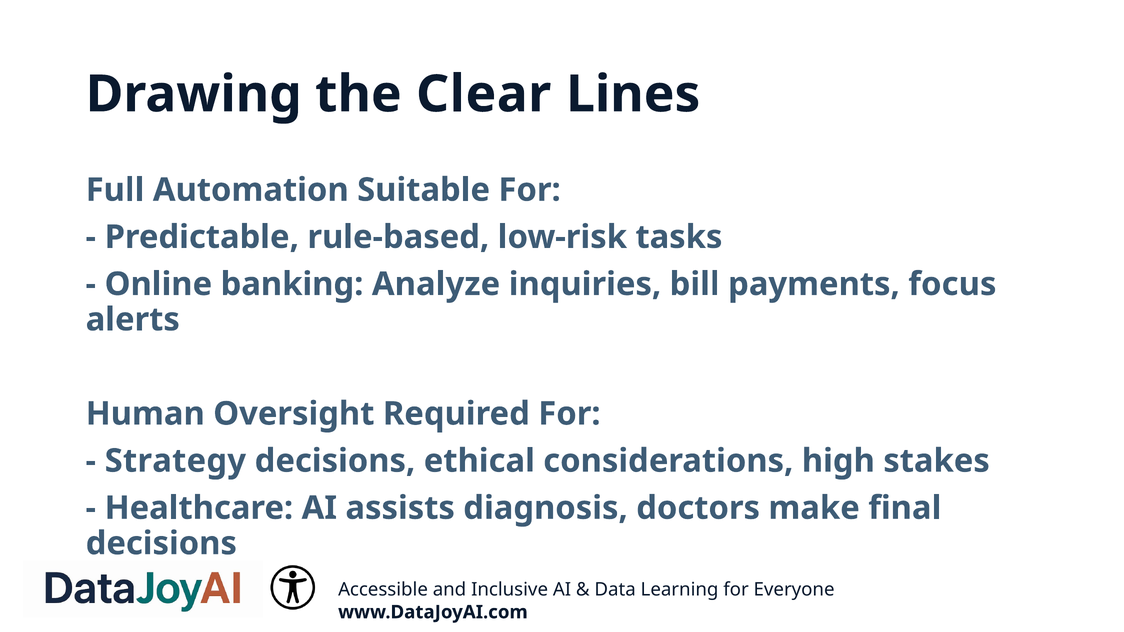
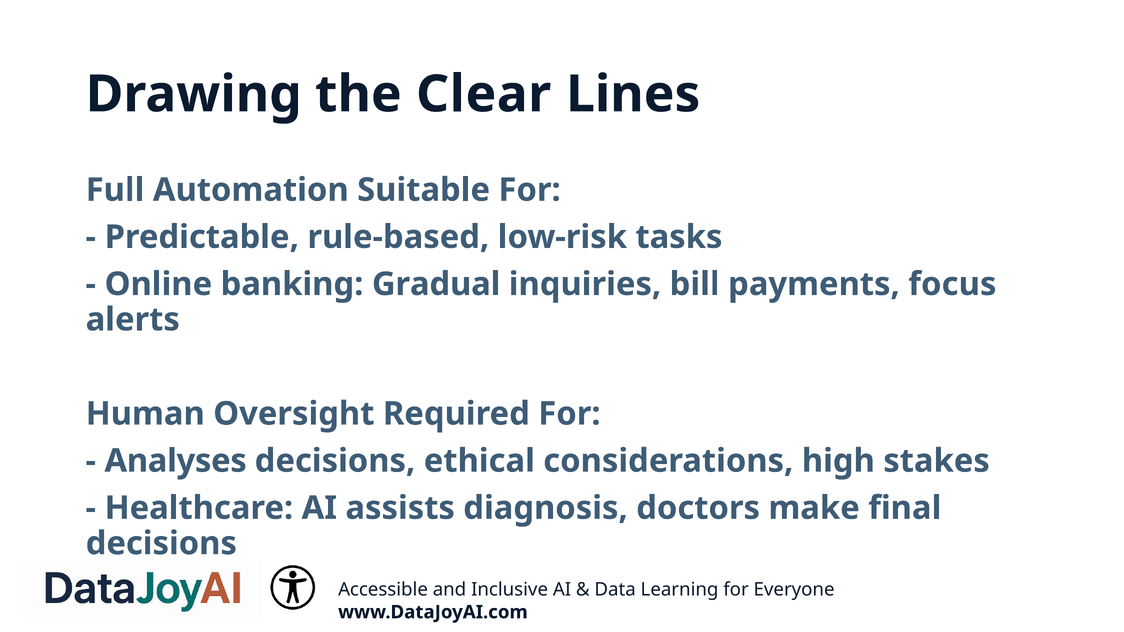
Analyze: Analyze -> Gradual
Strategy: Strategy -> Analyses
